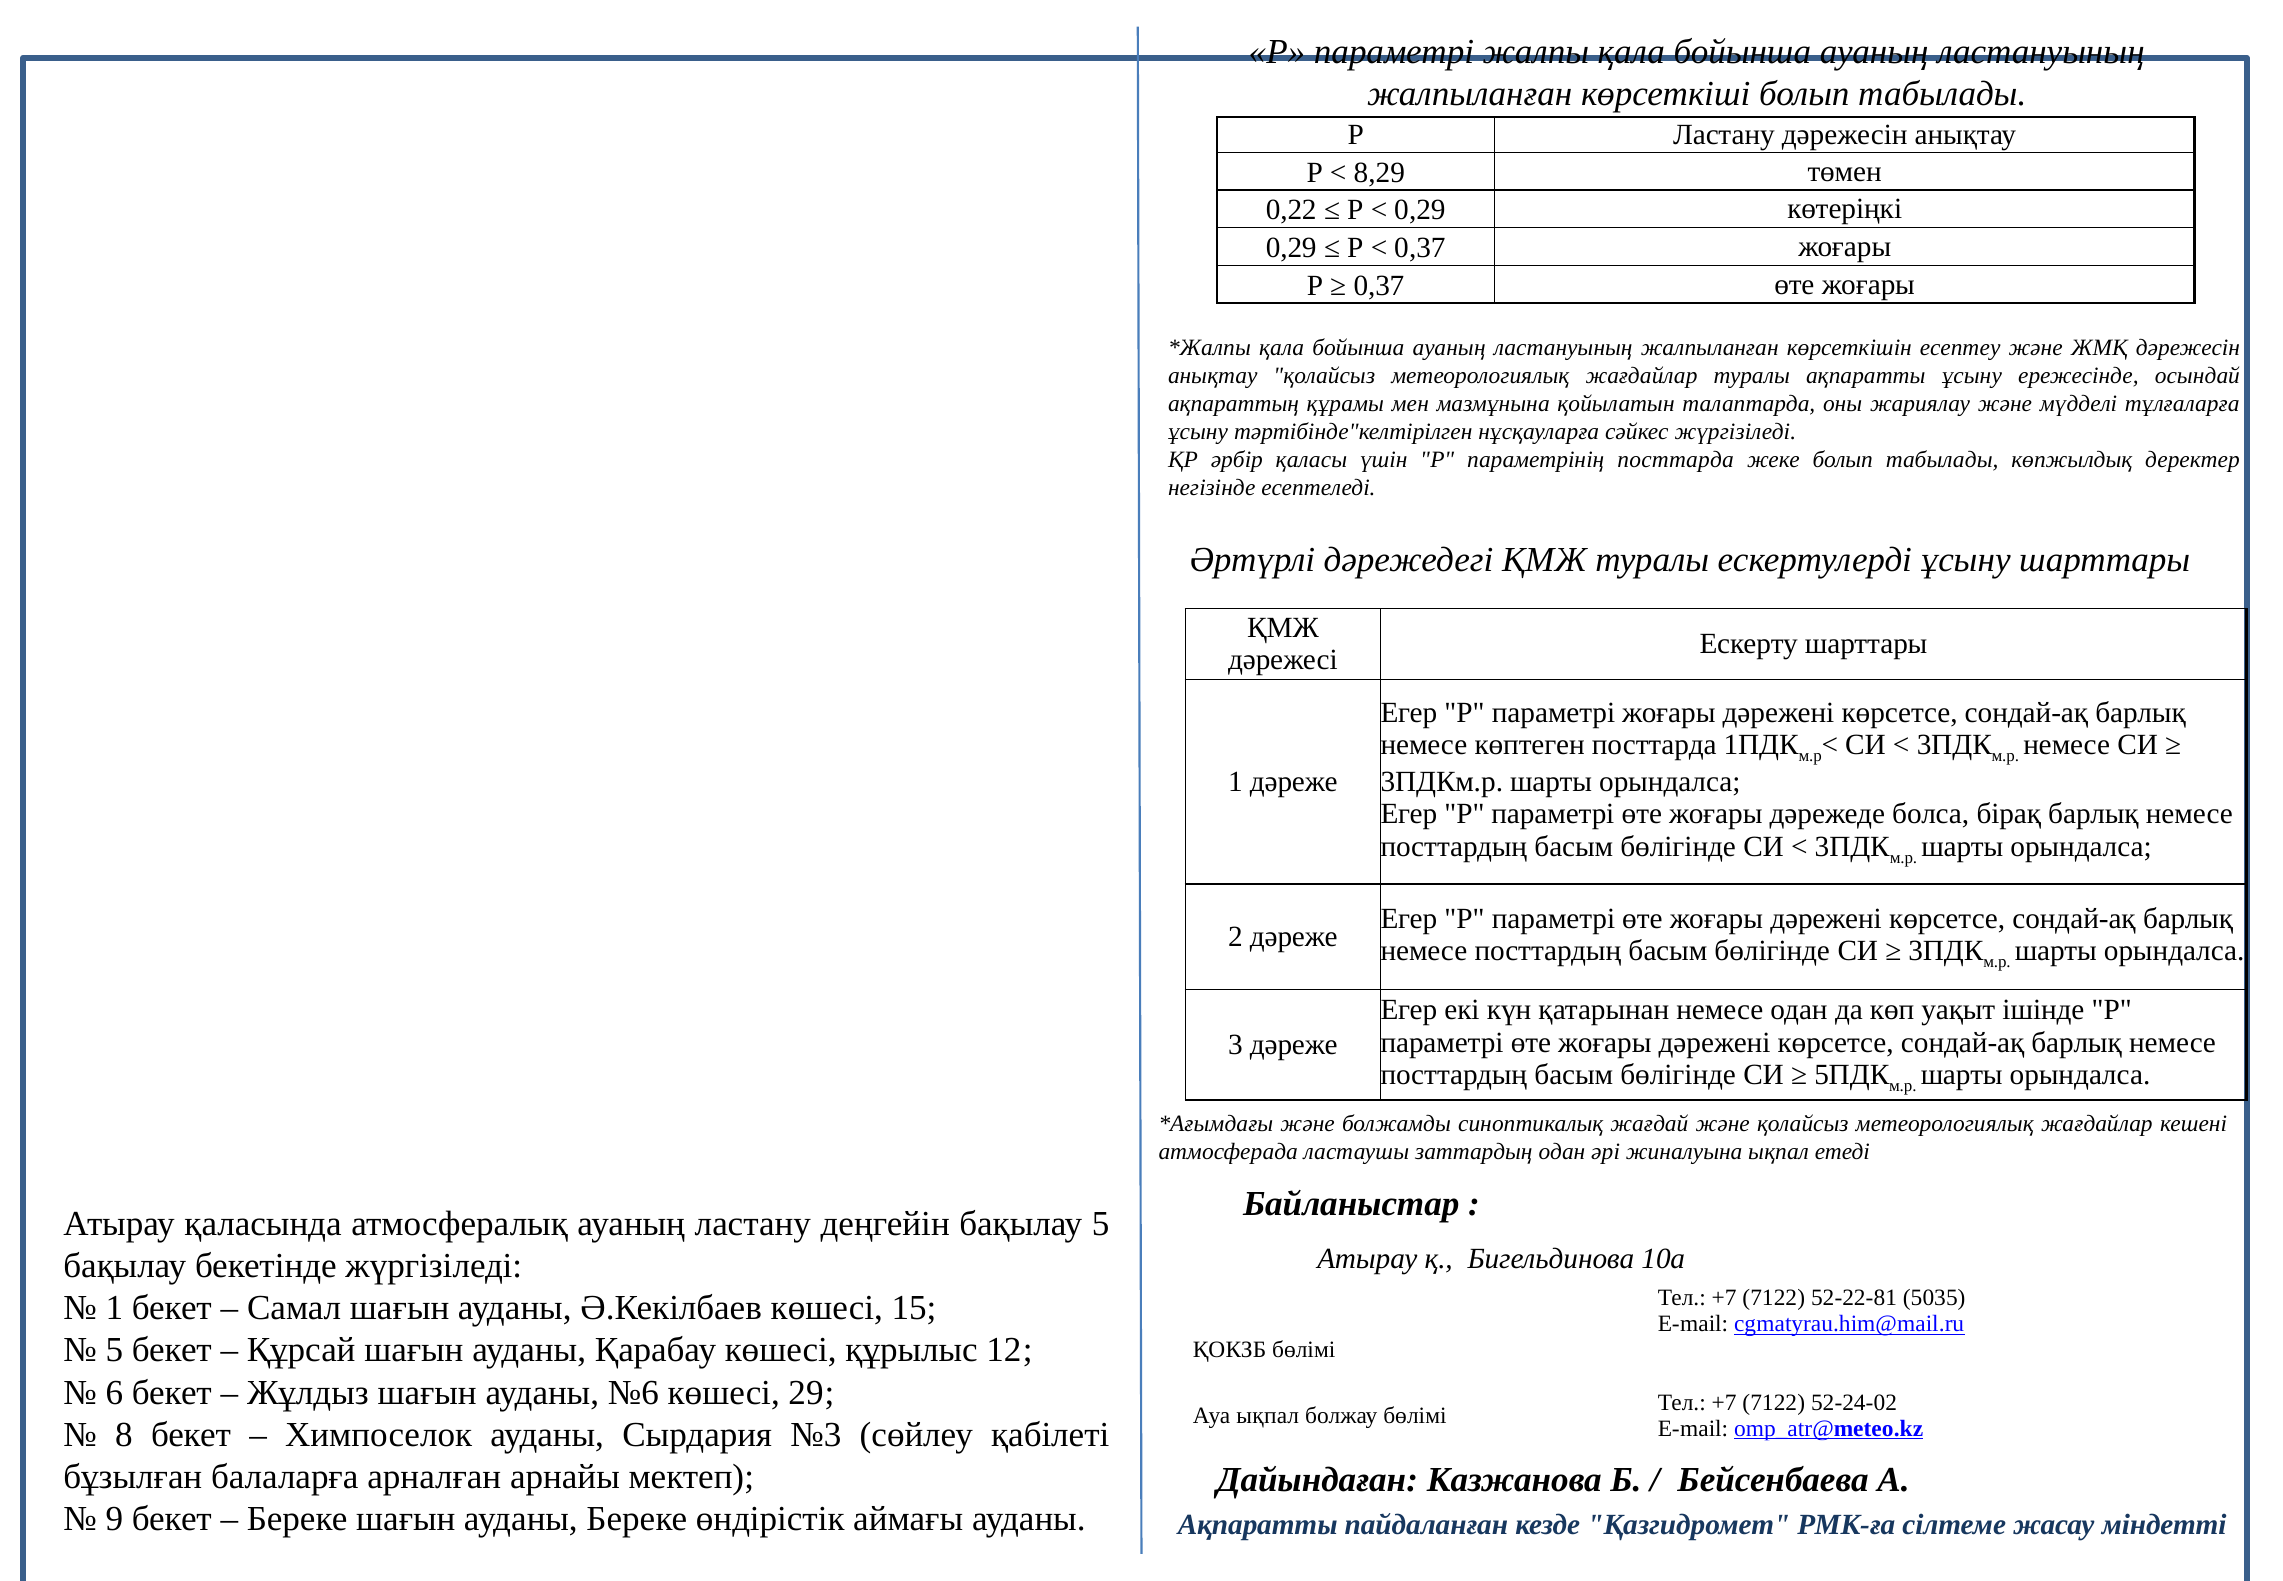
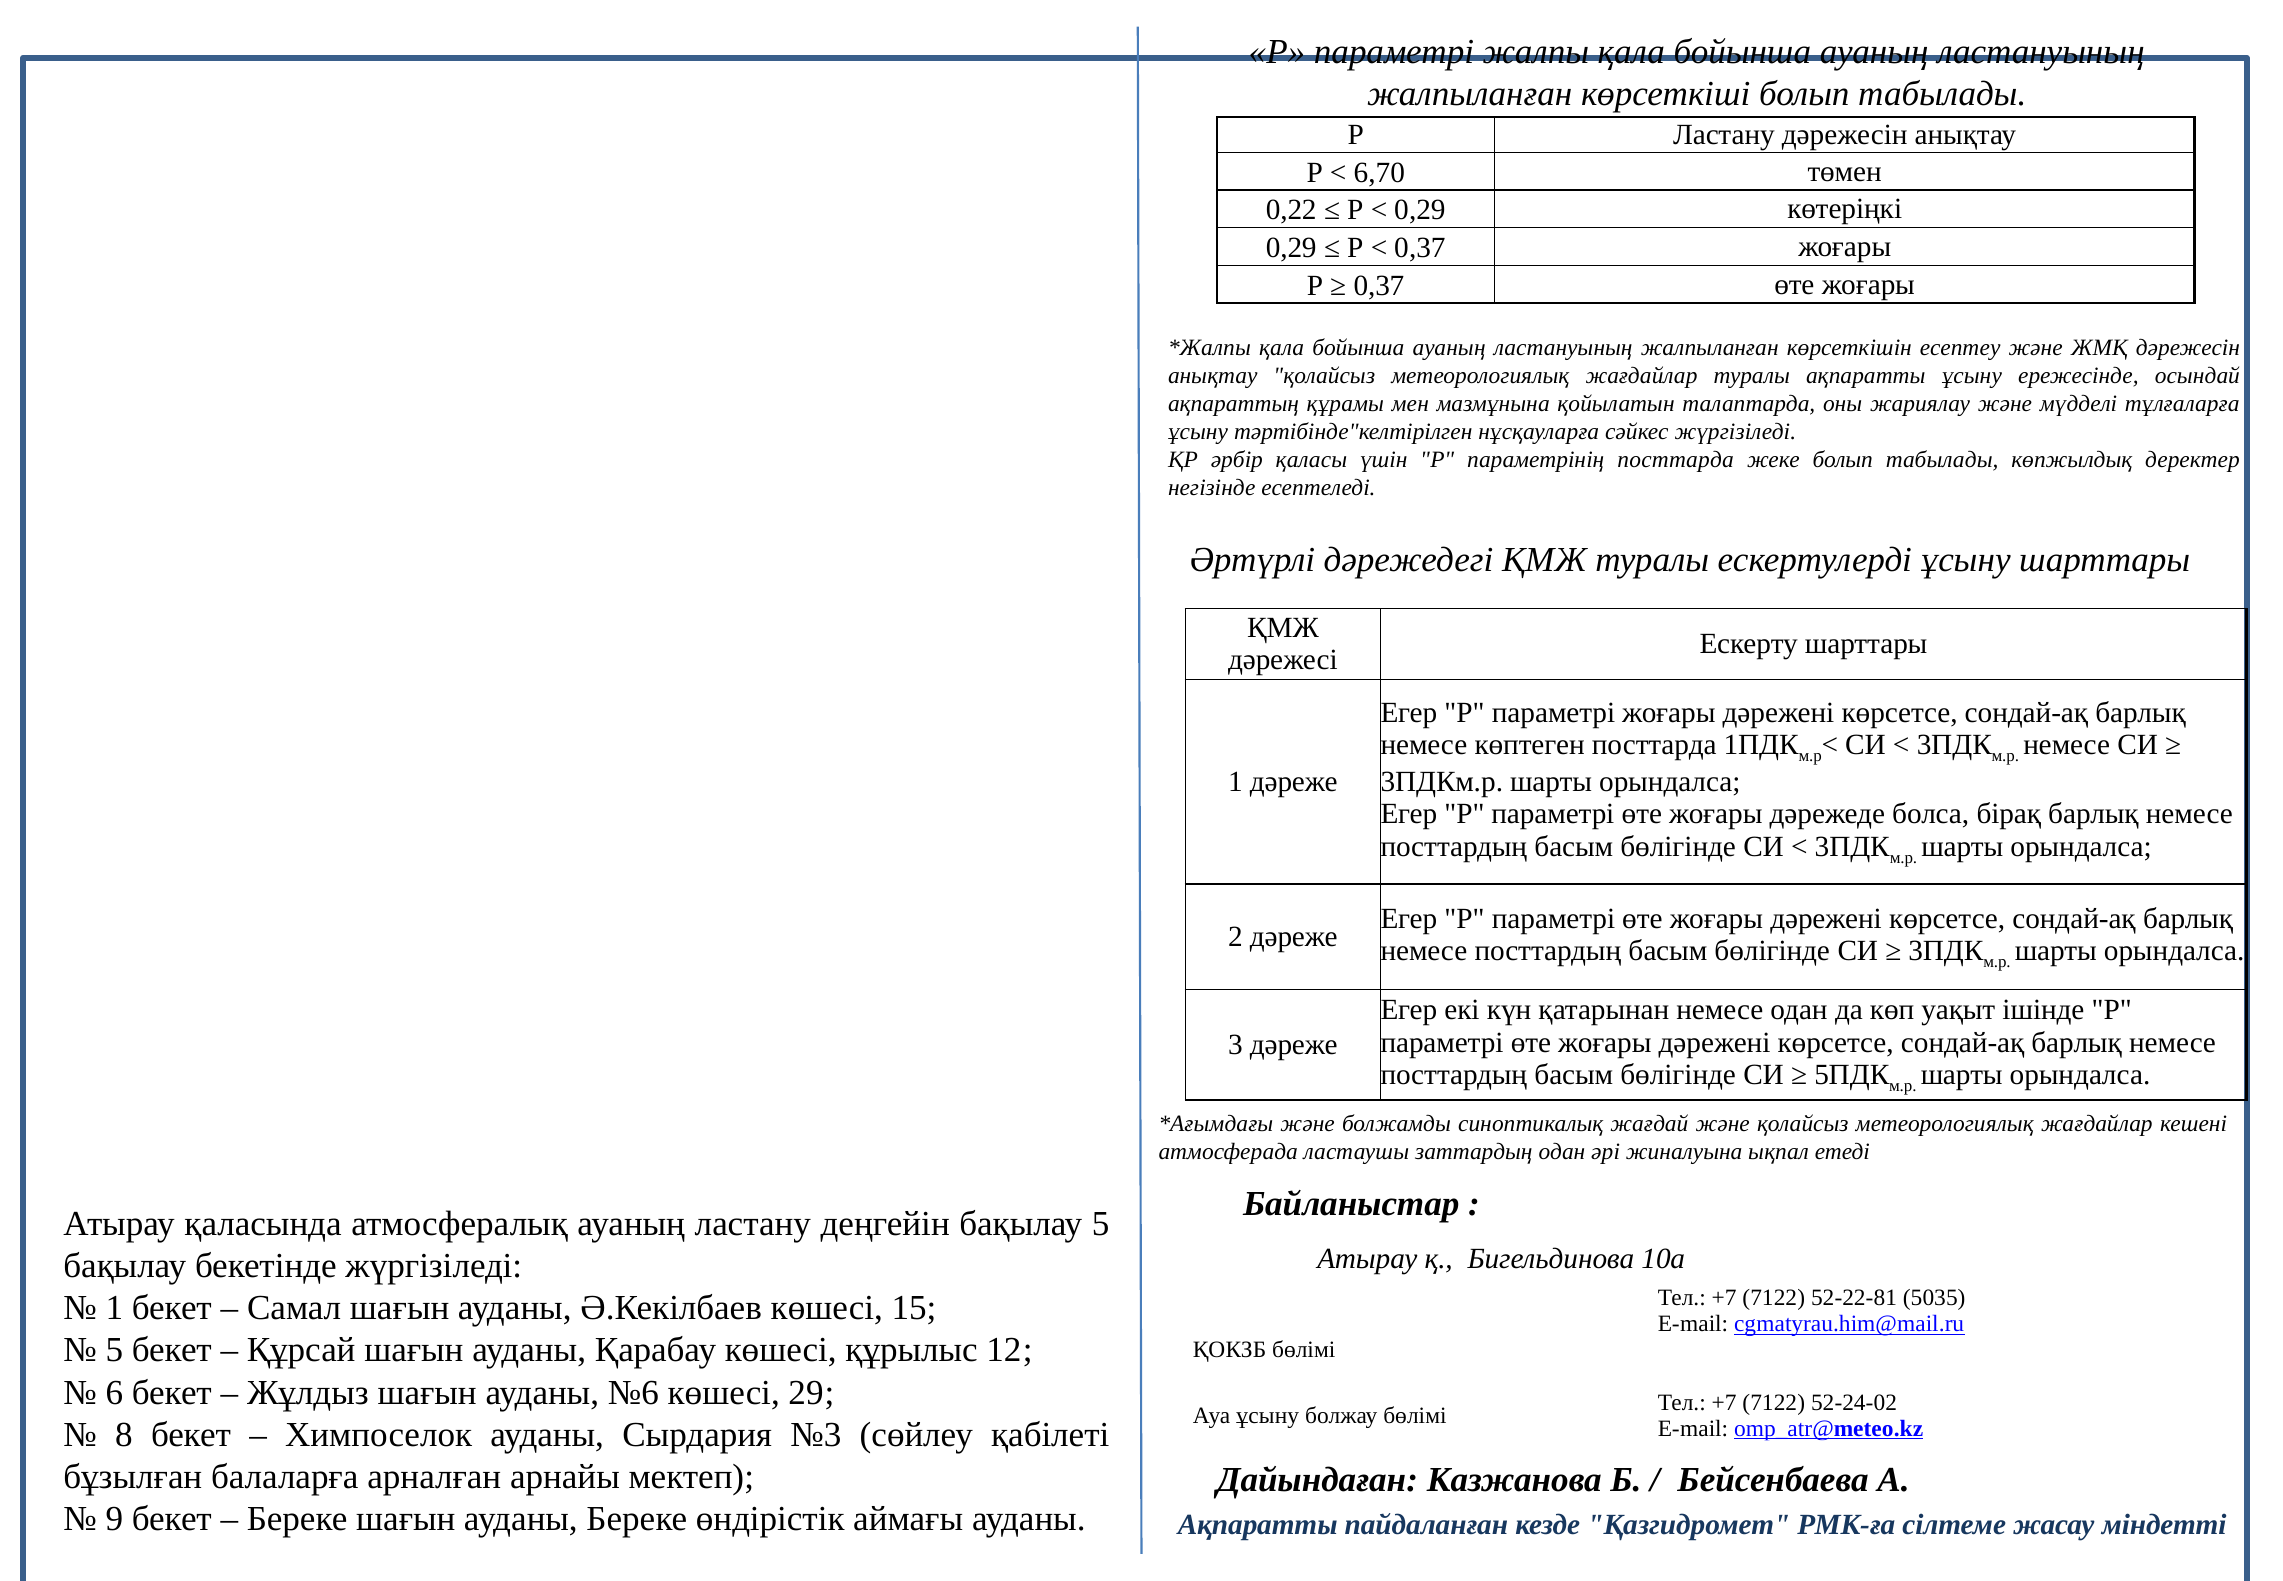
8,29: 8,29 -> 6,70
Ауа ықпал: ықпал -> ұсыну
